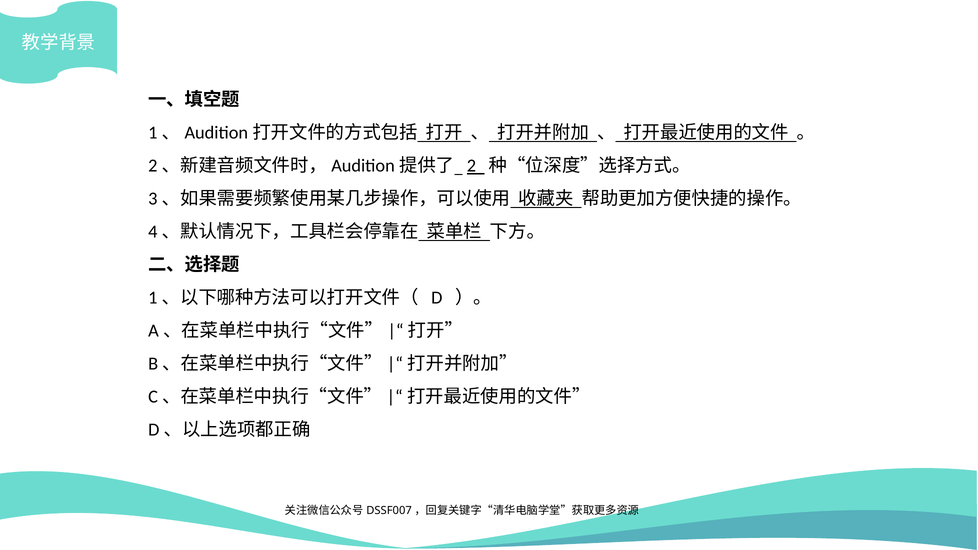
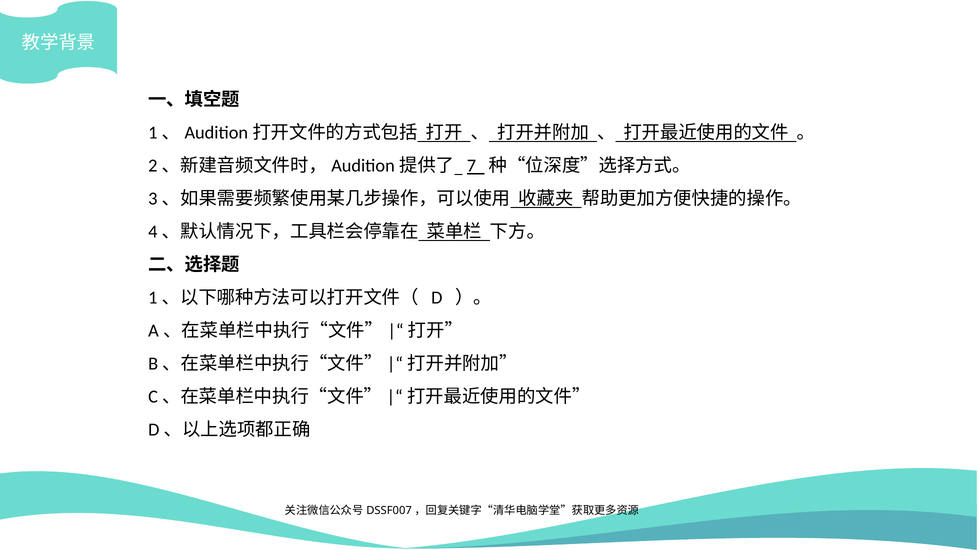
2: 2 -> 7
